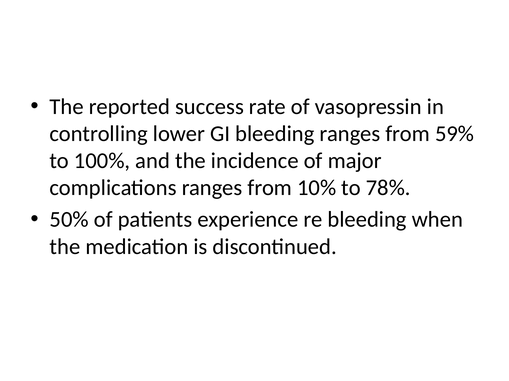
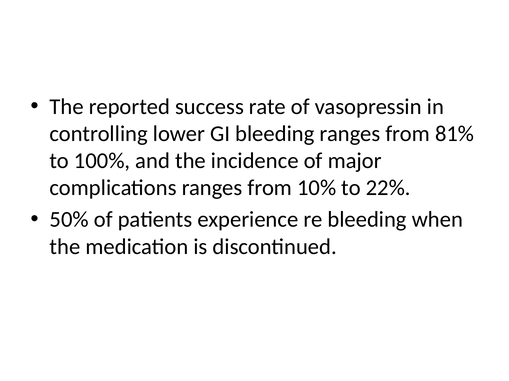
59%: 59% -> 81%
78%: 78% -> 22%
